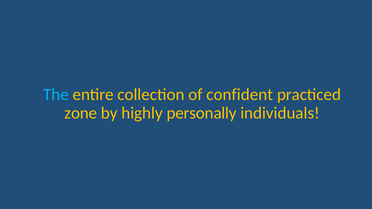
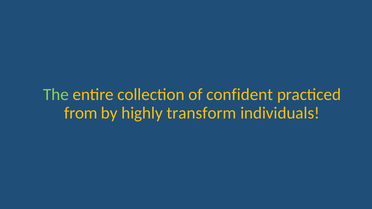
The colour: light blue -> light green
zone: zone -> from
personally: personally -> transform
